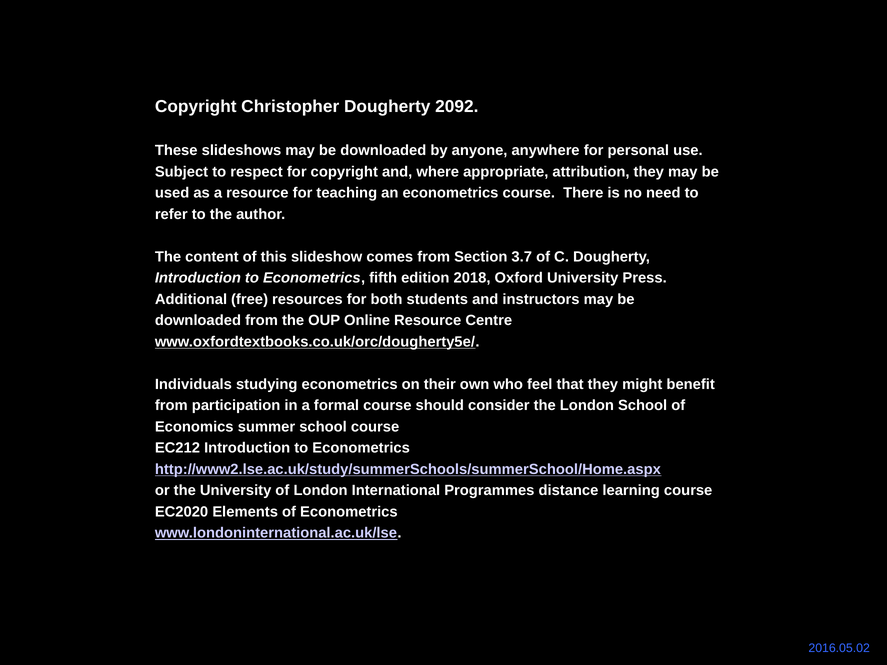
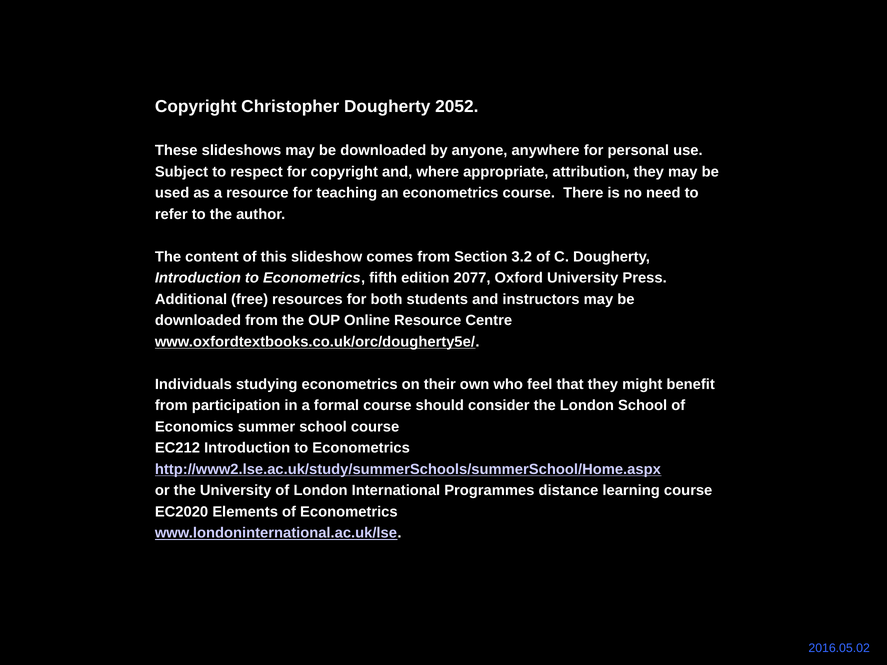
2092: 2092 -> 2052
3.7: 3.7 -> 3.2
2018: 2018 -> 2077
